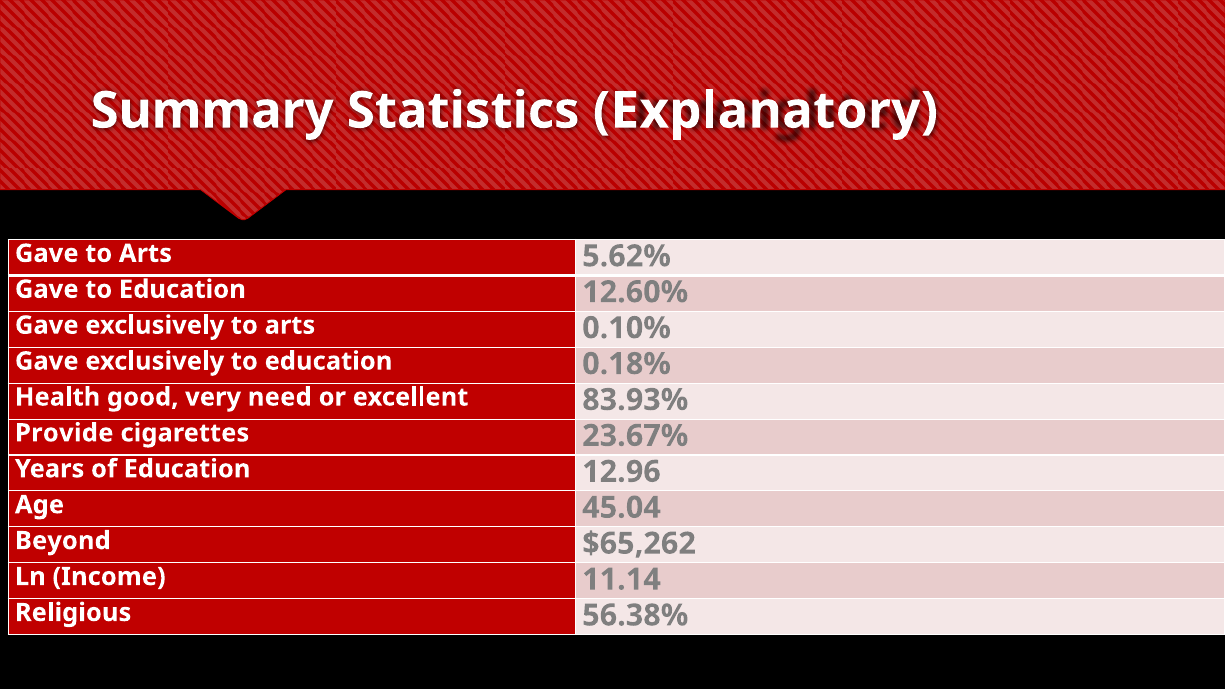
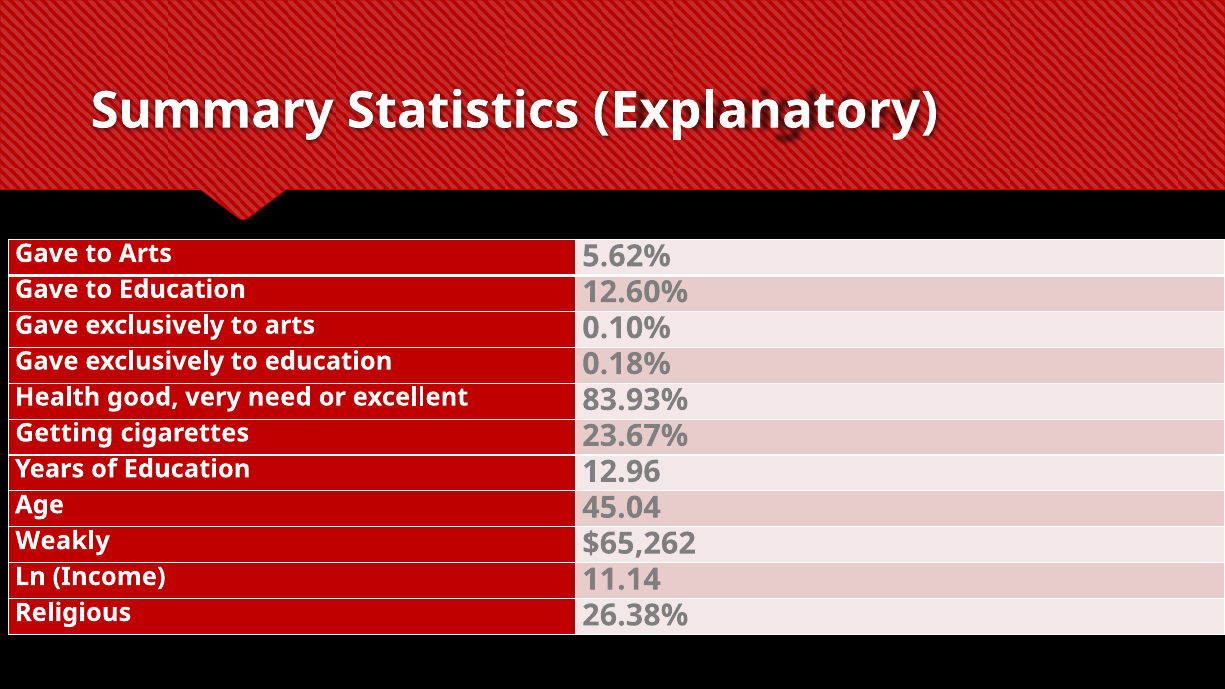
Provide: Provide -> Getting
Beyond: Beyond -> Weakly
56.38%: 56.38% -> 26.38%
